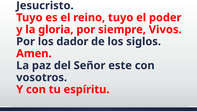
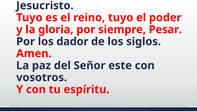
Vivos: Vivos -> Pesar
